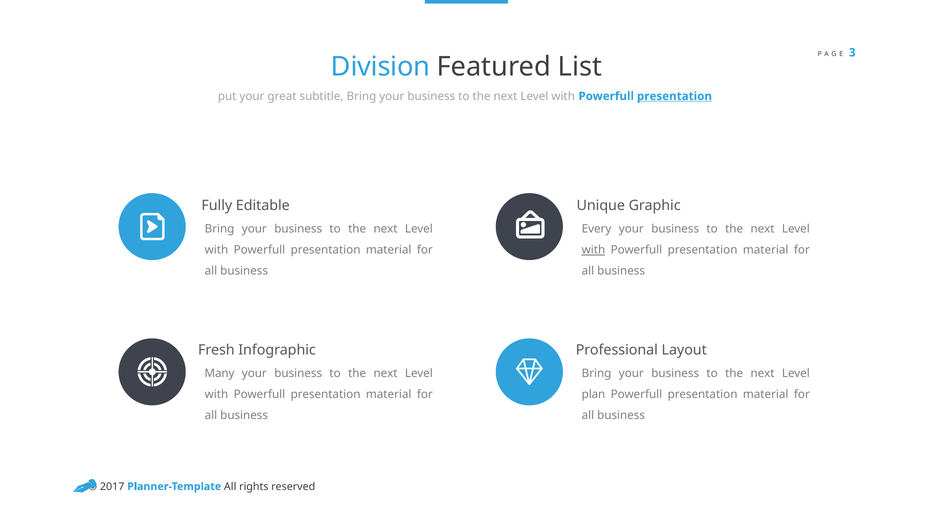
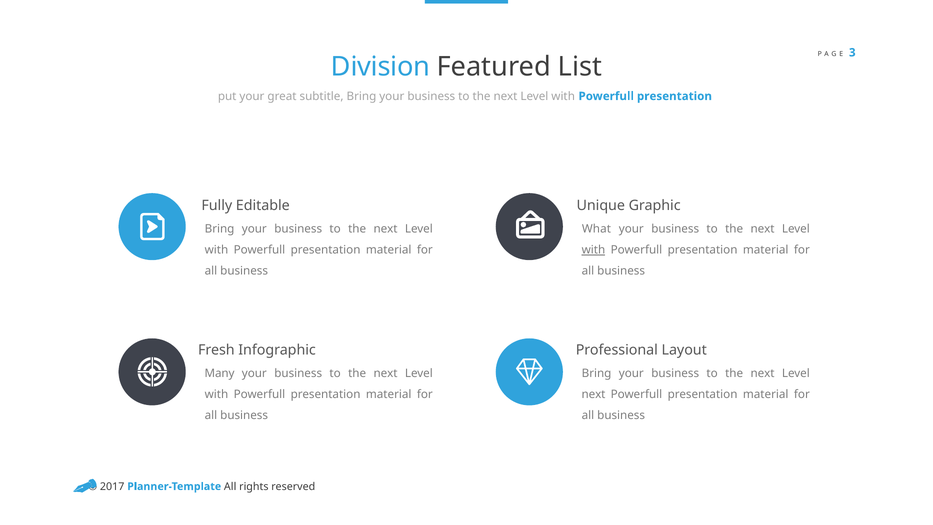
presentation at (674, 96) underline: present -> none
Every: Every -> What
plan at (594, 394): plan -> next
